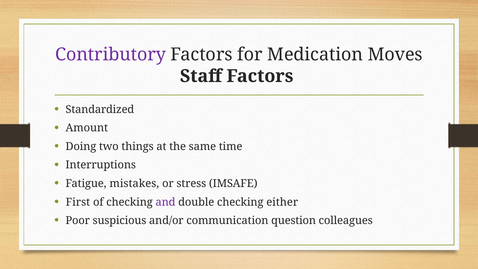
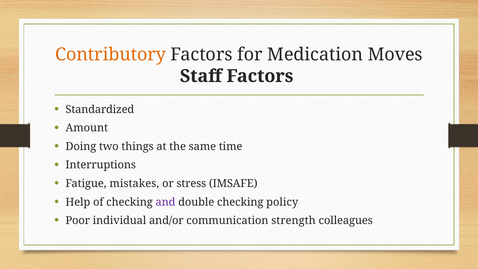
Contributory colour: purple -> orange
First: First -> Help
either: either -> policy
suspicious: suspicious -> individual
question: question -> strength
